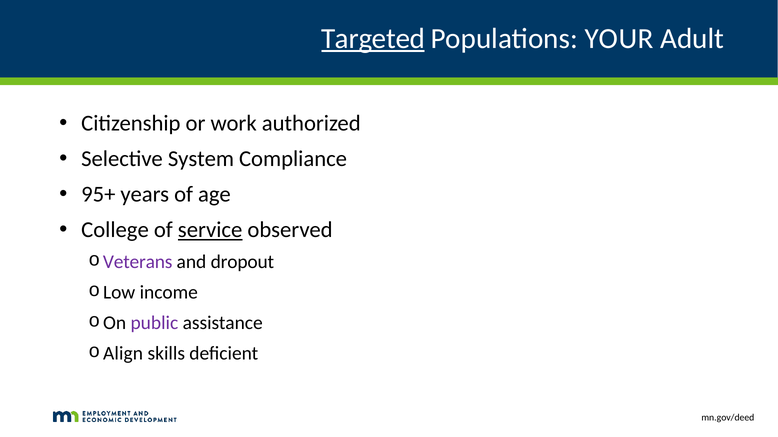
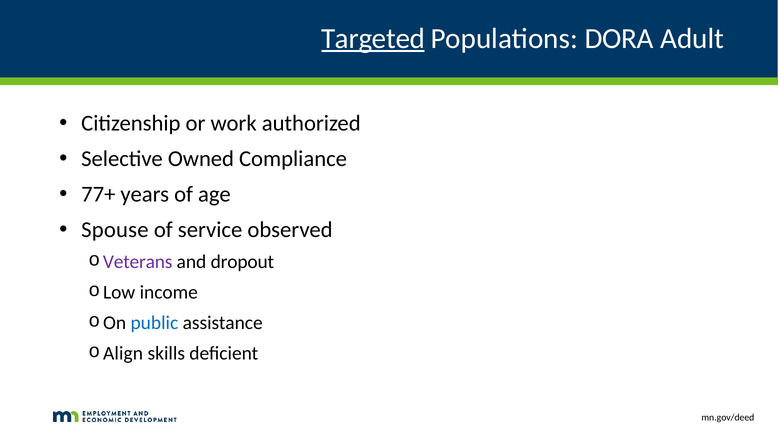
YOUR: YOUR -> DORA
System: System -> Owned
95+: 95+ -> 77+
College: College -> Spouse
service underline: present -> none
public colour: purple -> blue
